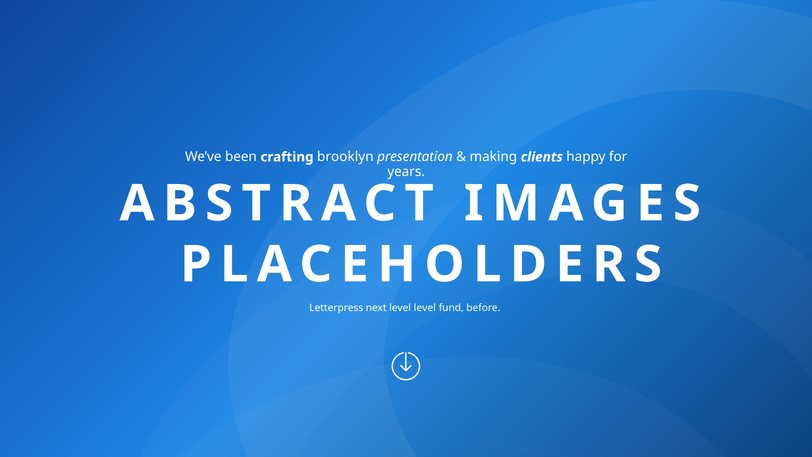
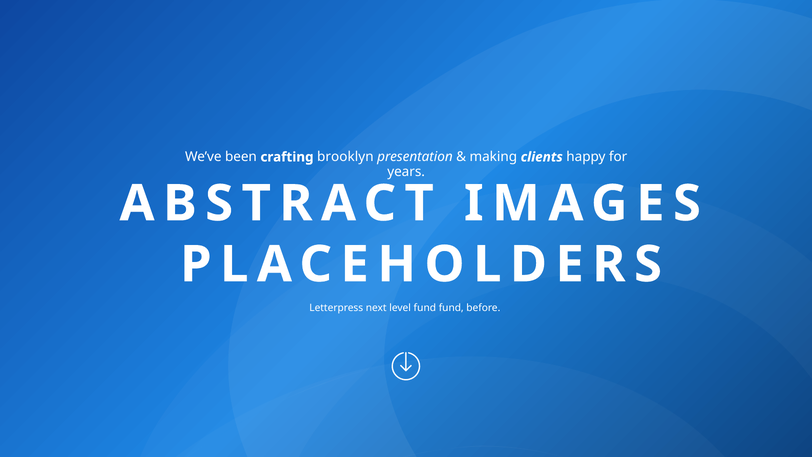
level level: level -> fund
